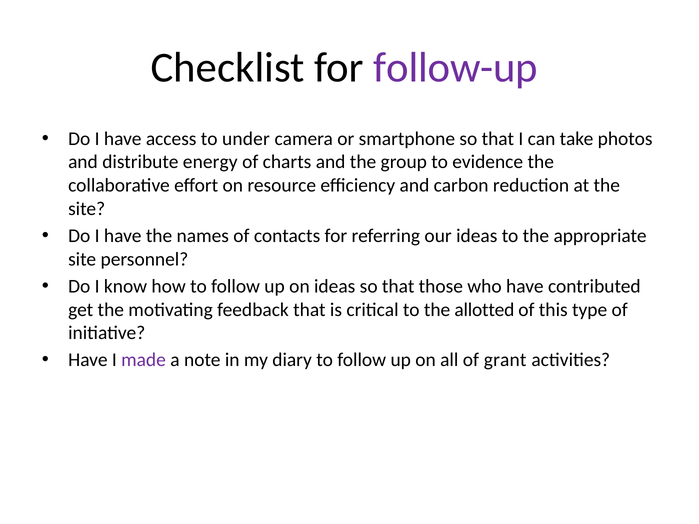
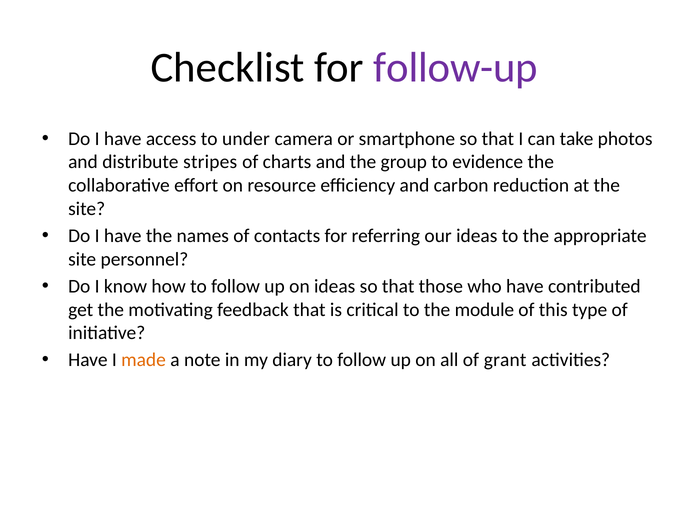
energy: energy -> stripes
allotted: allotted -> module
made colour: purple -> orange
